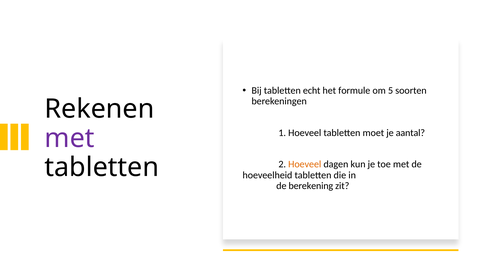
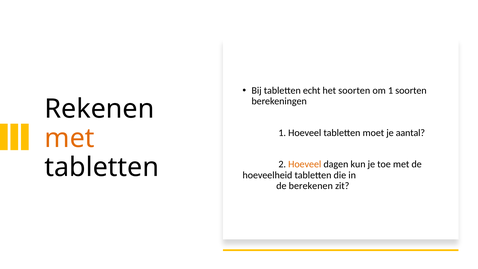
het formule: formule -> soorten
om 5: 5 -> 1
met at (70, 138) colour: purple -> orange
berekening: berekening -> berekenen
